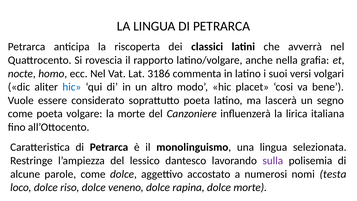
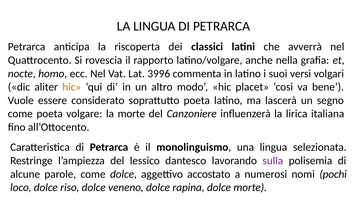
3186: 3186 -> 3996
hic at (72, 87) colour: blue -> orange
testa: testa -> pochi
